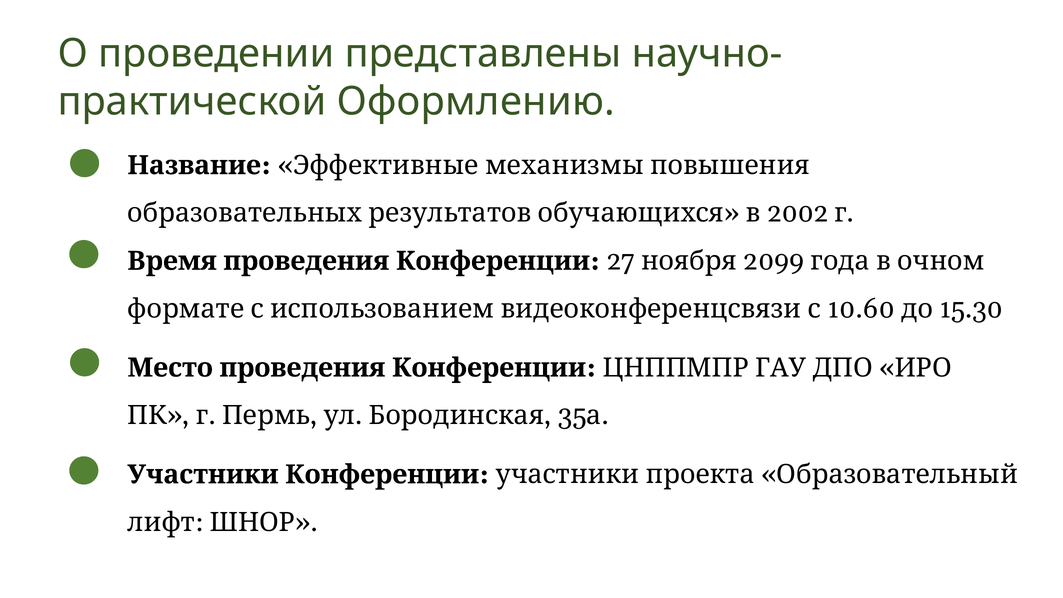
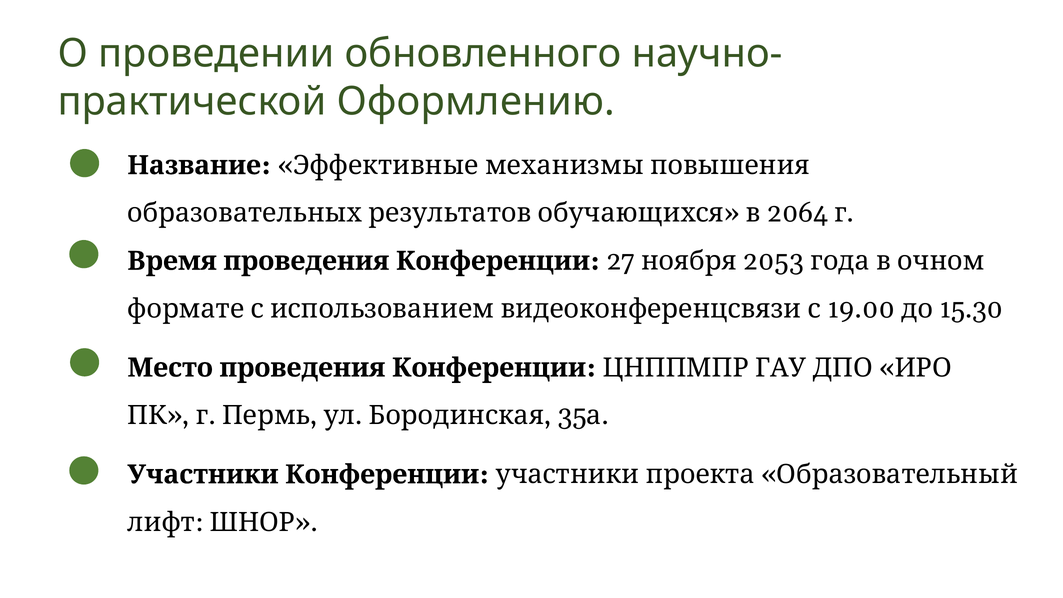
представлены: представлены -> обновленного
2002: 2002 -> 2064
2099: 2099 -> 2053
10.60: 10.60 -> 19.00
